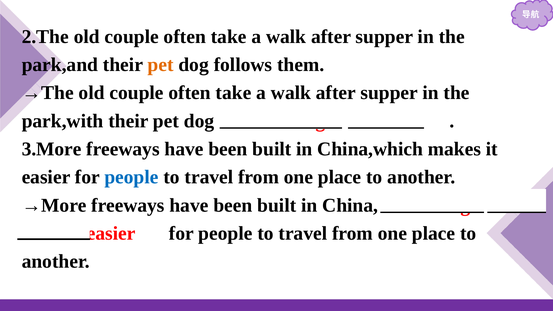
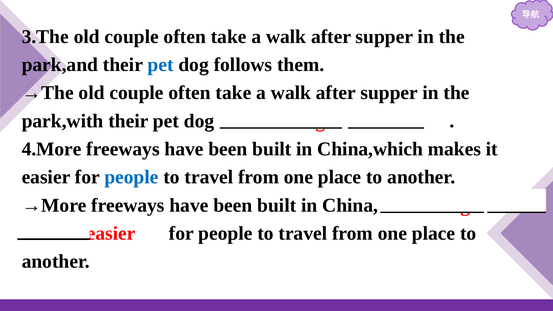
2.The: 2.The -> 3.The
pet at (161, 65) colour: orange -> blue
3.More: 3.More -> 4.More
